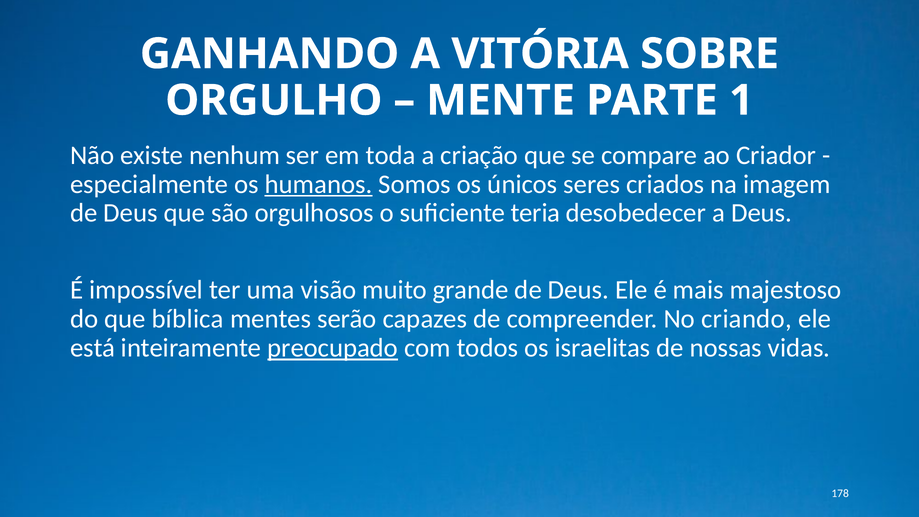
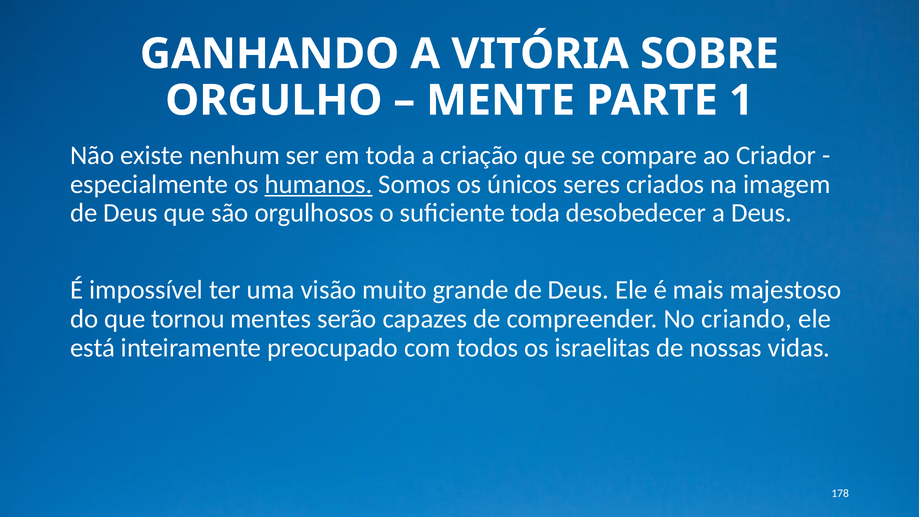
suficiente teria: teria -> toda
bíblica: bíblica -> tornou
preocupado underline: present -> none
